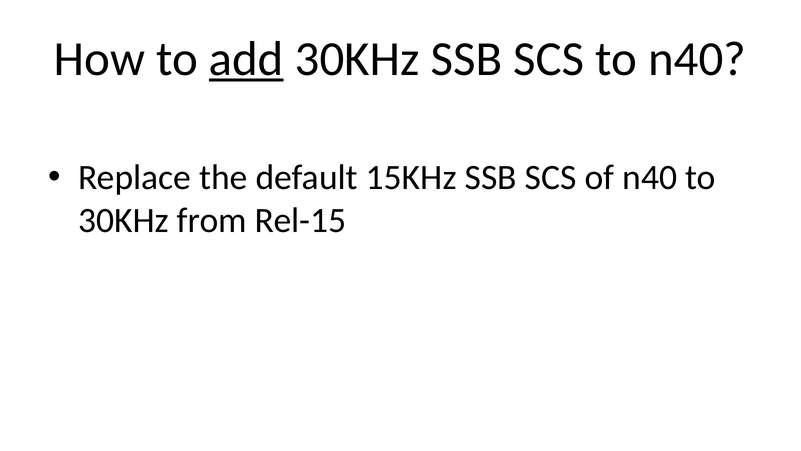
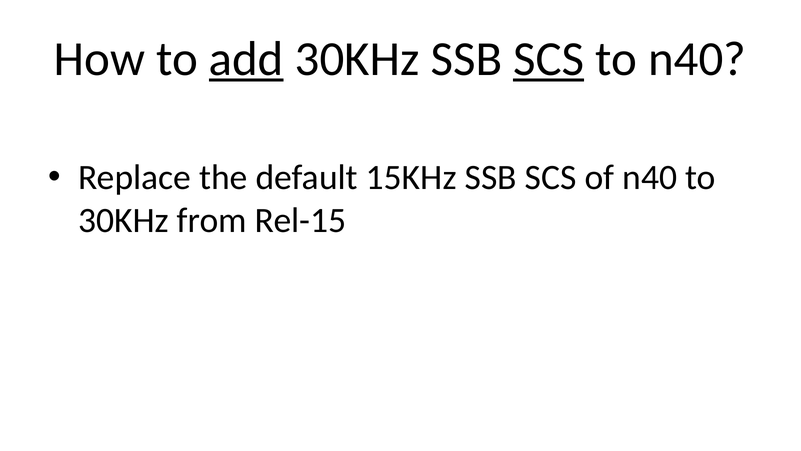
SCS at (549, 59) underline: none -> present
